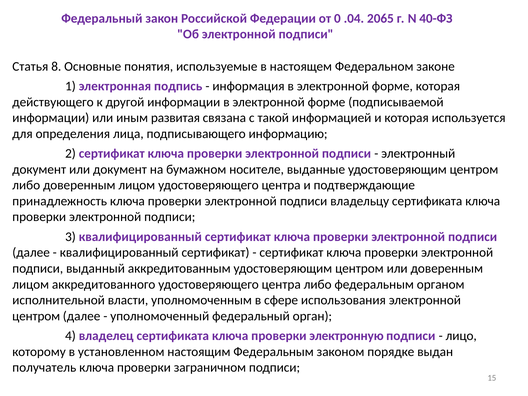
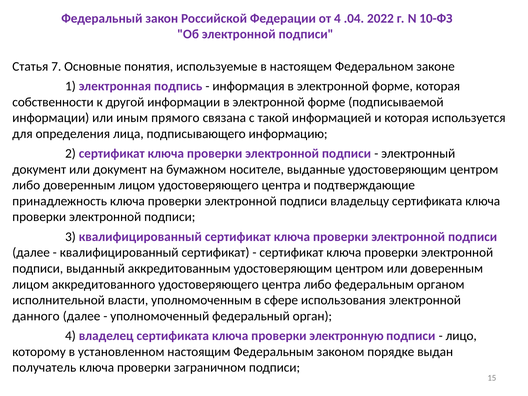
от 0: 0 -> 4
2065: 2065 -> 2022
40-ФЗ: 40-ФЗ -> 10-ФЗ
8: 8 -> 7
действующего: действующего -> собственности
развитая: развитая -> прямого
центром at (36, 316): центром -> данного
